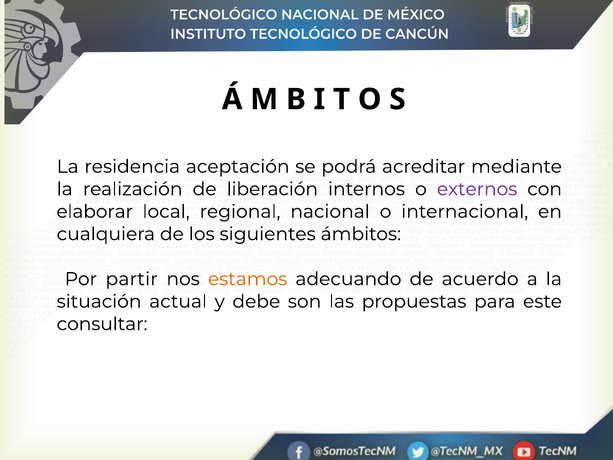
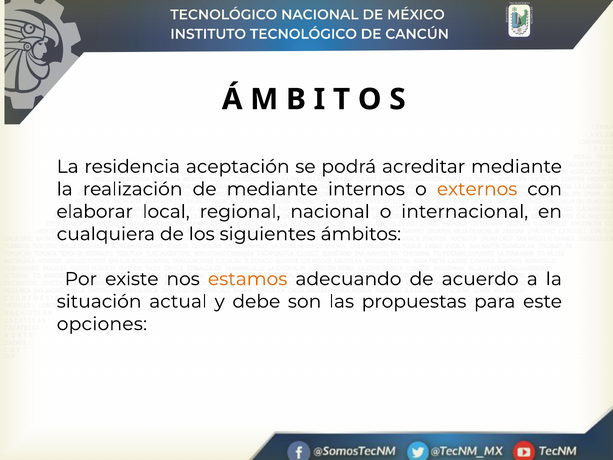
de liberación: liberación -> mediante
externos colour: purple -> orange
partir: partir -> existe
consultar: consultar -> opciones
